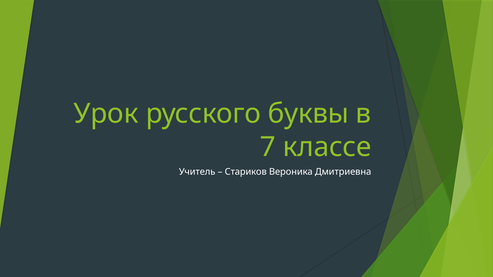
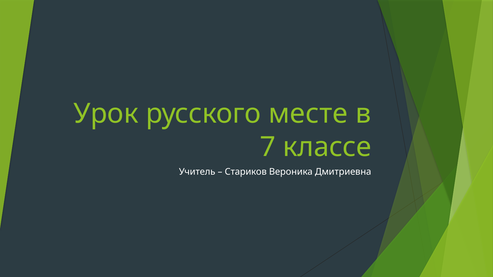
буквы: буквы -> месте
